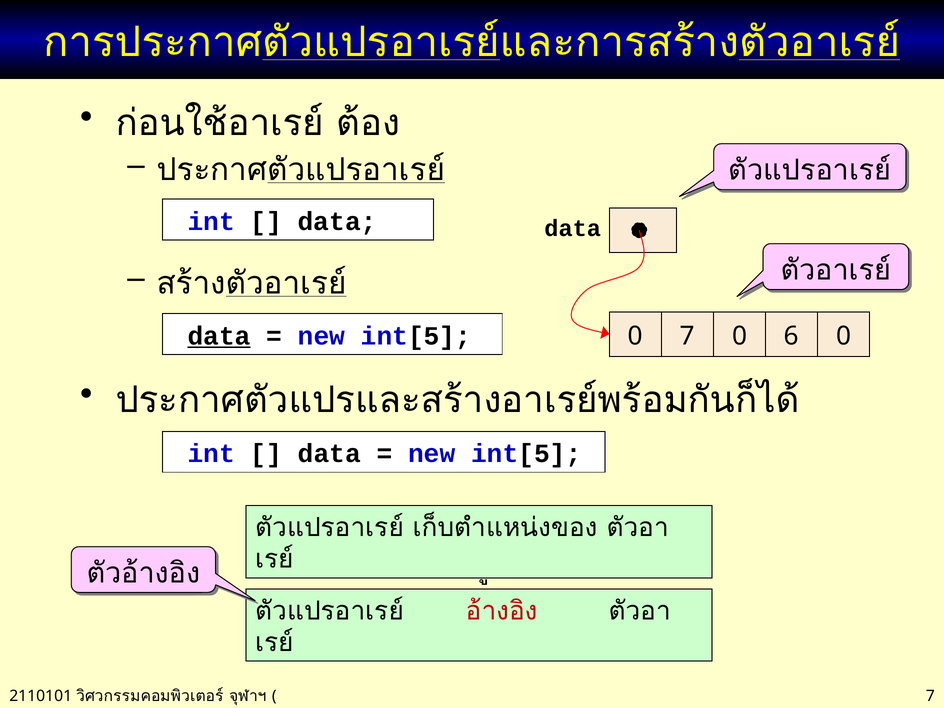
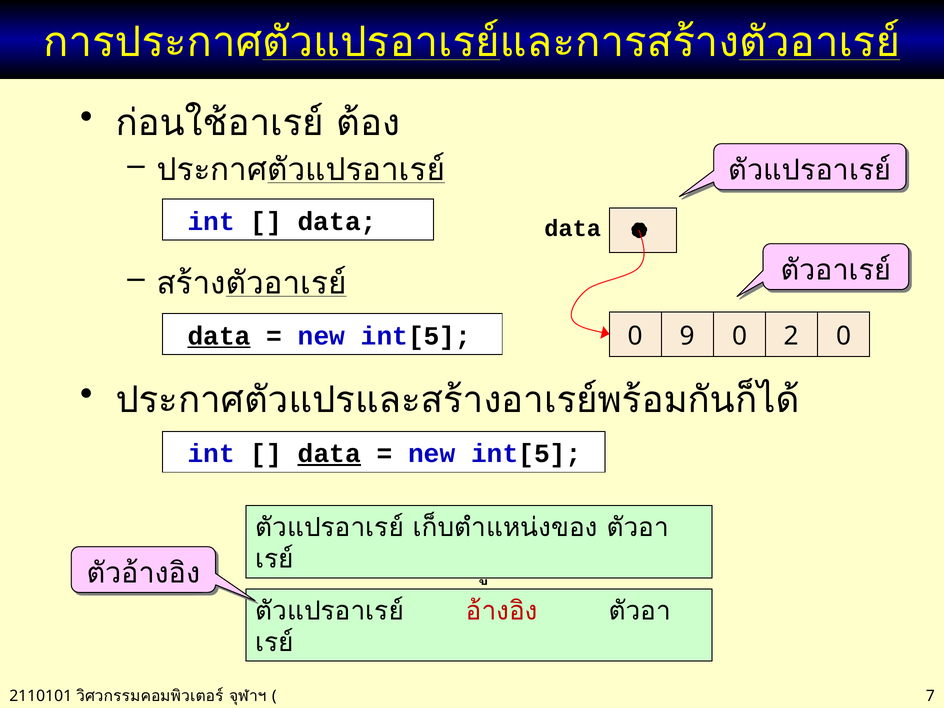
0 7: 7 -> 9
6: 6 -> 2
data at (329, 454) underline: none -> present
